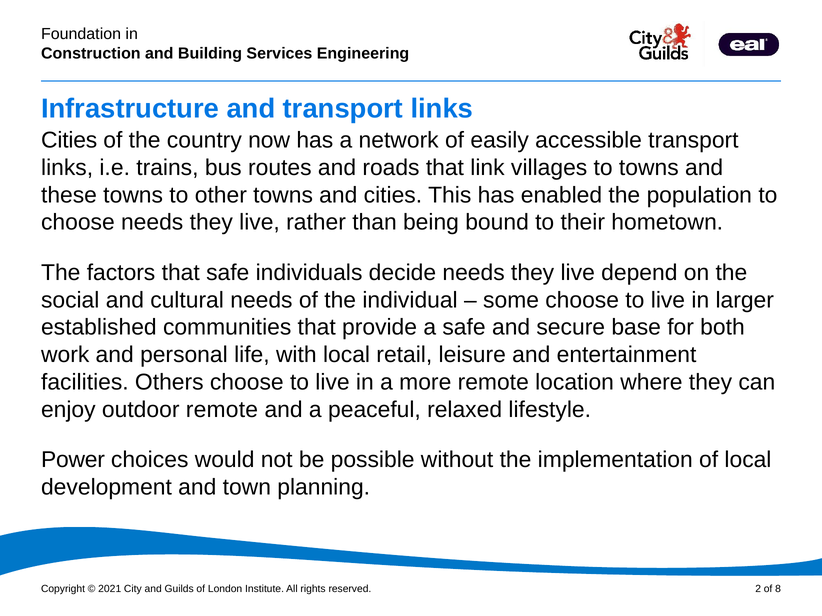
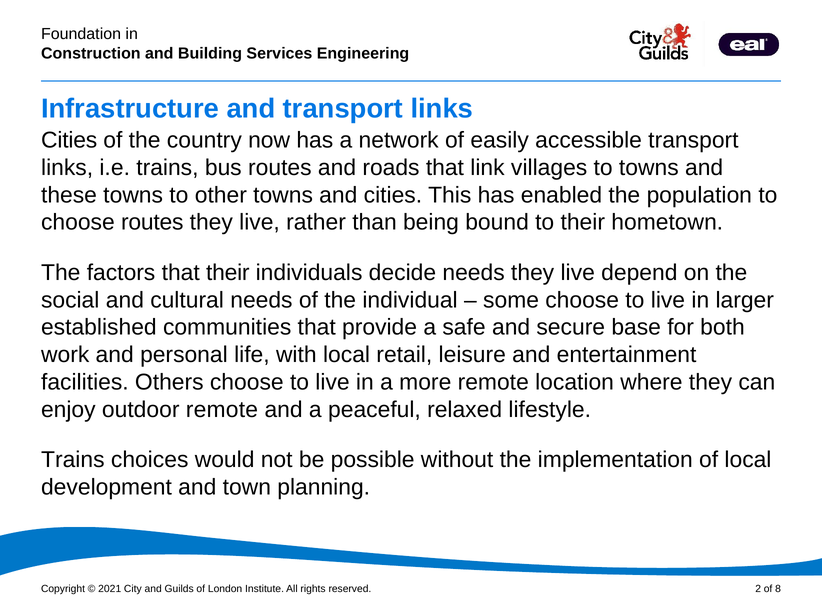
choose needs: needs -> routes
that safe: safe -> their
Power at (73, 460): Power -> Trains
